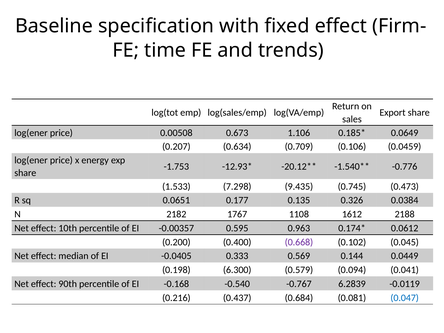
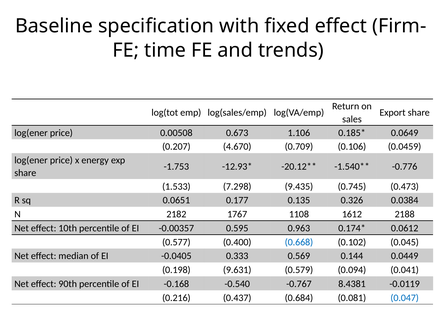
0.634: 0.634 -> 4.670
0.200: 0.200 -> 0.577
0.668 colour: purple -> blue
6.300: 6.300 -> 9.631
6.2839: 6.2839 -> 8.4381
